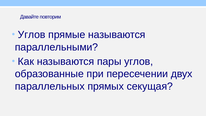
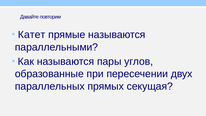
Углов at (32, 35): Углов -> Катет
